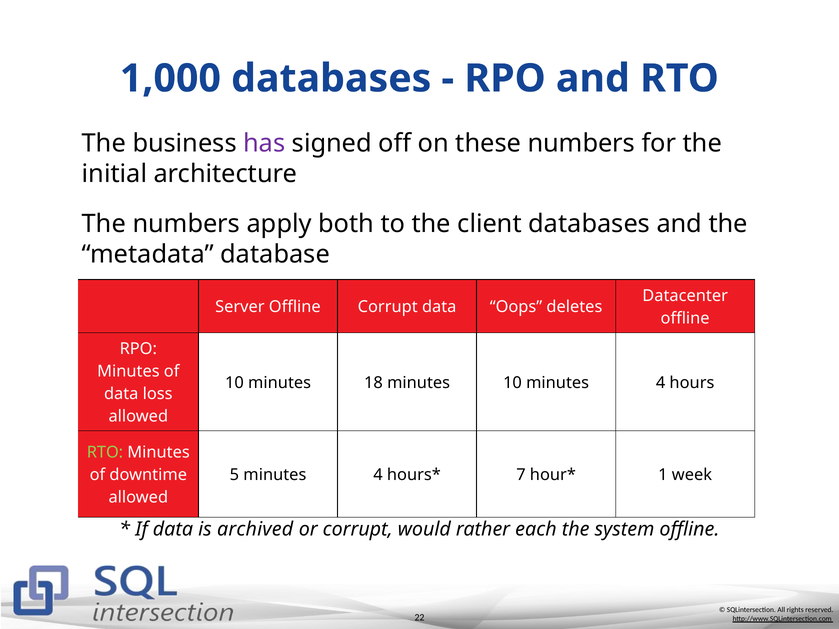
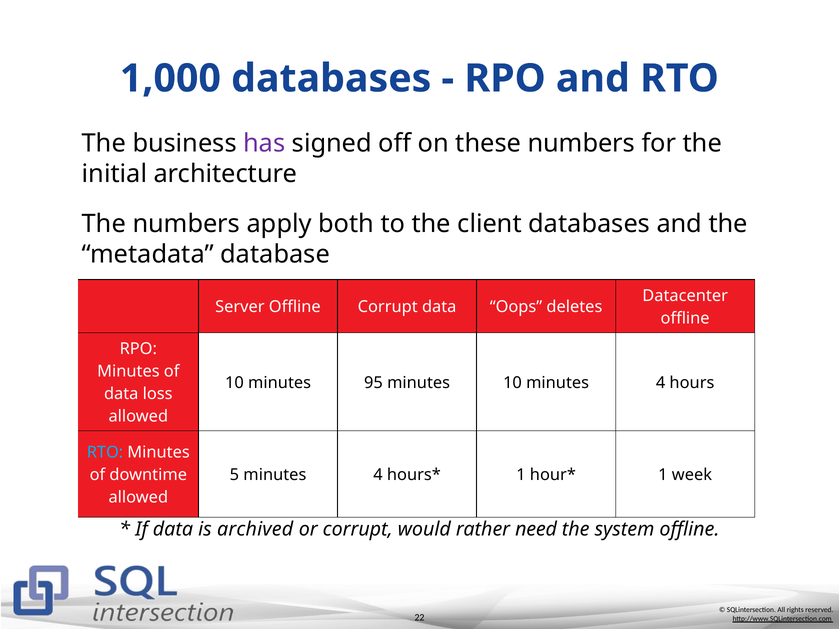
18: 18 -> 95
RTO at (105, 453) colour: light green -> light blue
7 at (521, 475): 7 -> 1
each: each -> need
